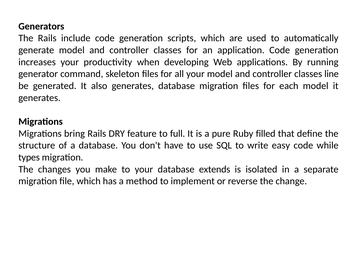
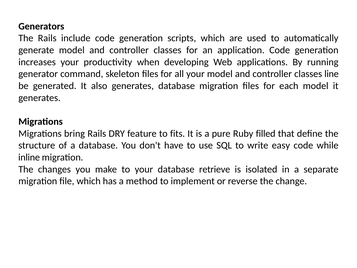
full: full -> fits
types: types -> inline
extends: extends -> retrieve
